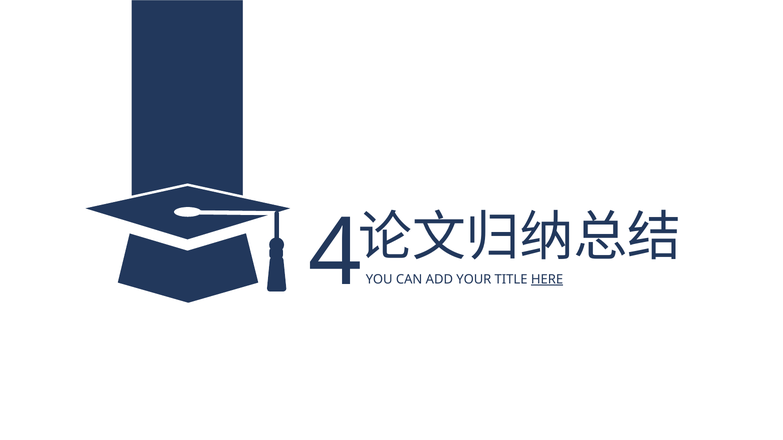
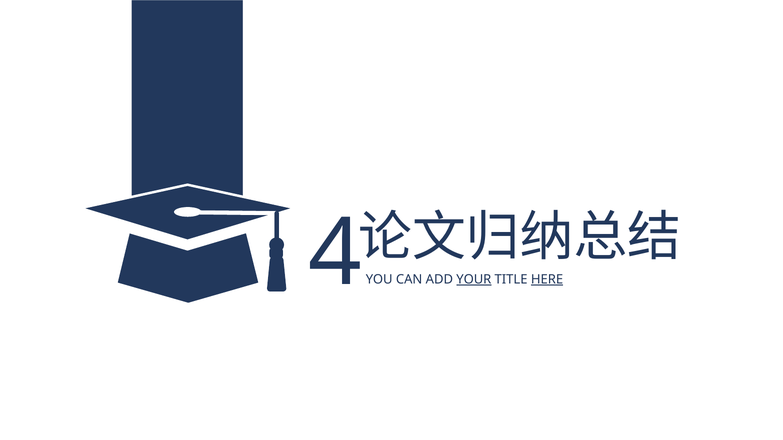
YOUR underline: none -> present
